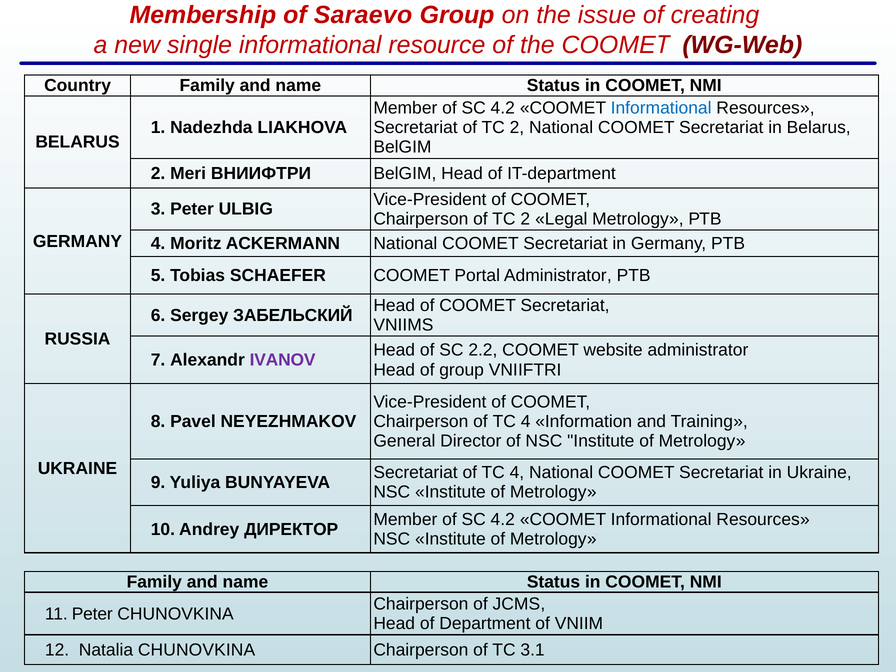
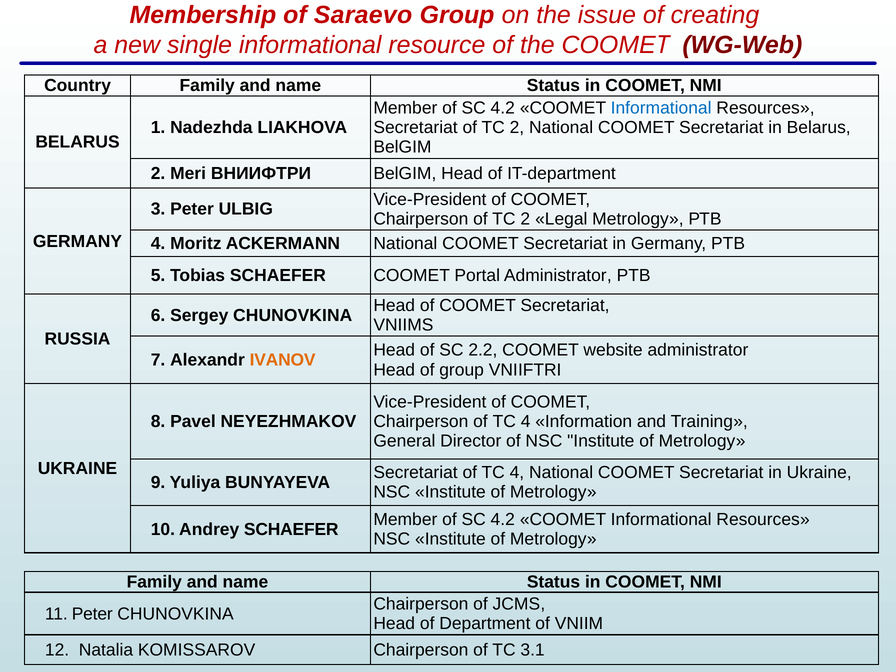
Sergey ЗАБЕЛЬСКИЙ: ЗАБЕЛЬСКИЙ -> CHUNOVKINA
IVANOV colour: purple -> orange
Andrey ДИРЕКТОР: ДИРЕКТОР -> SCHAEFER
Natalia CHUNOVKINA: CHUNOVKINA -> KOMISSAROV
